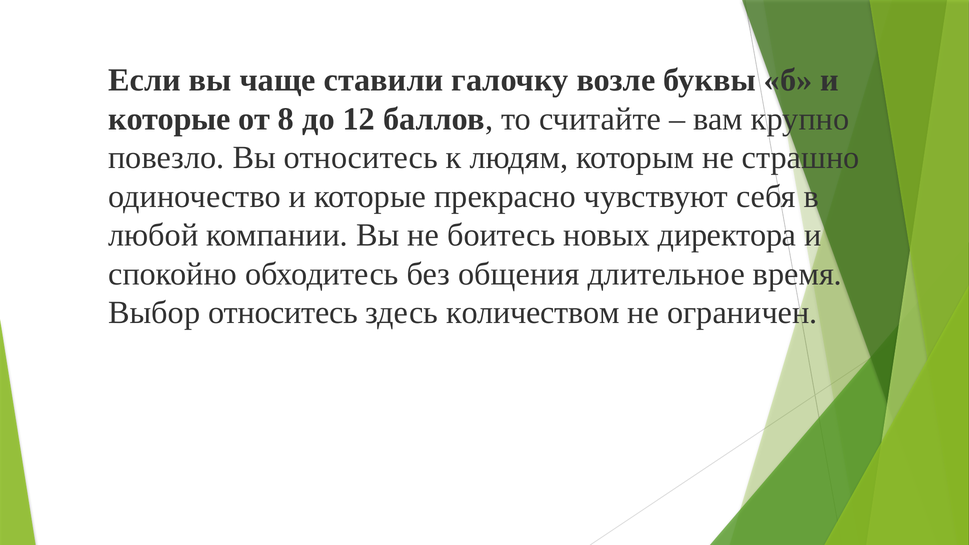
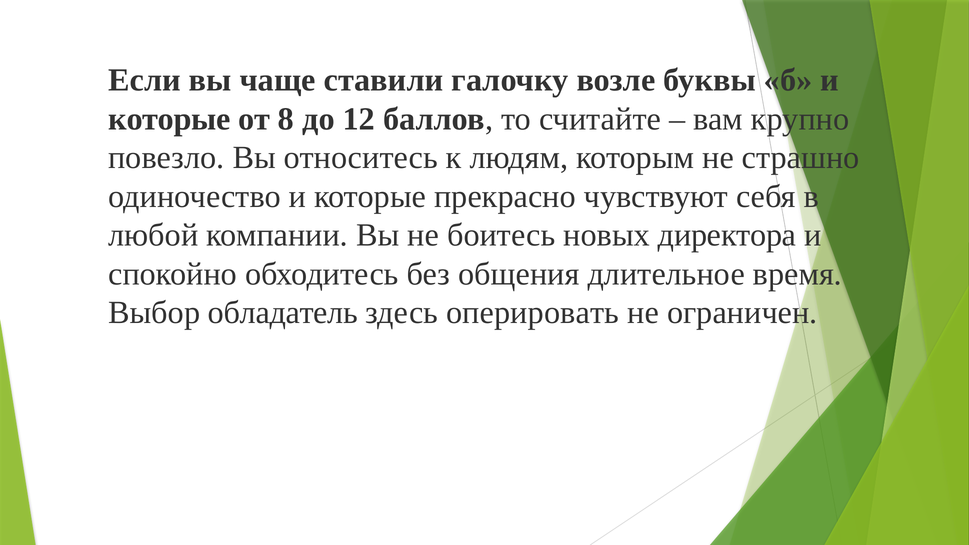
Выбор относитесь: относитесь -> обладатель
количеством: количеством -> оперировать
